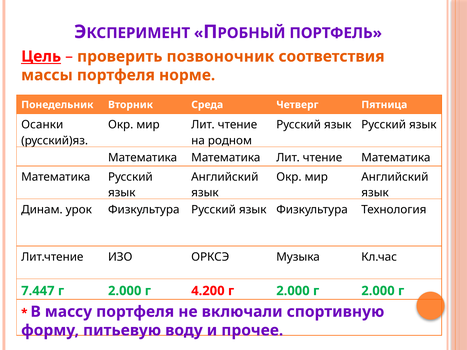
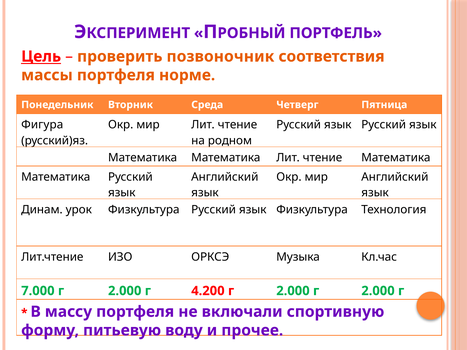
Осанки: Осанки -> Фигура
7.447: 7.447 -> 7.000
